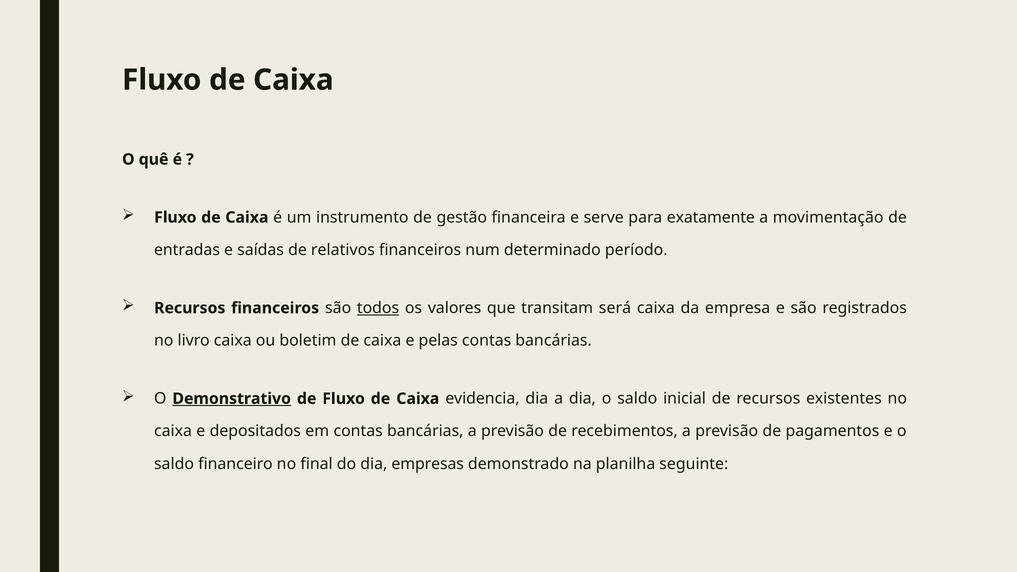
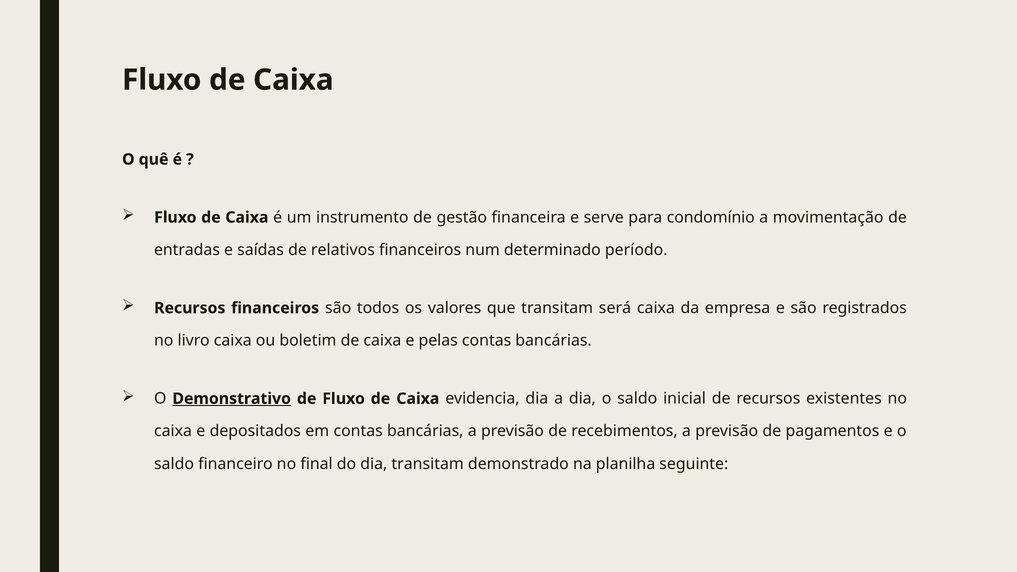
exatamente: exatamente -> condomínio
todos underline: present -> none
dia empresas: empresas -> transitam
